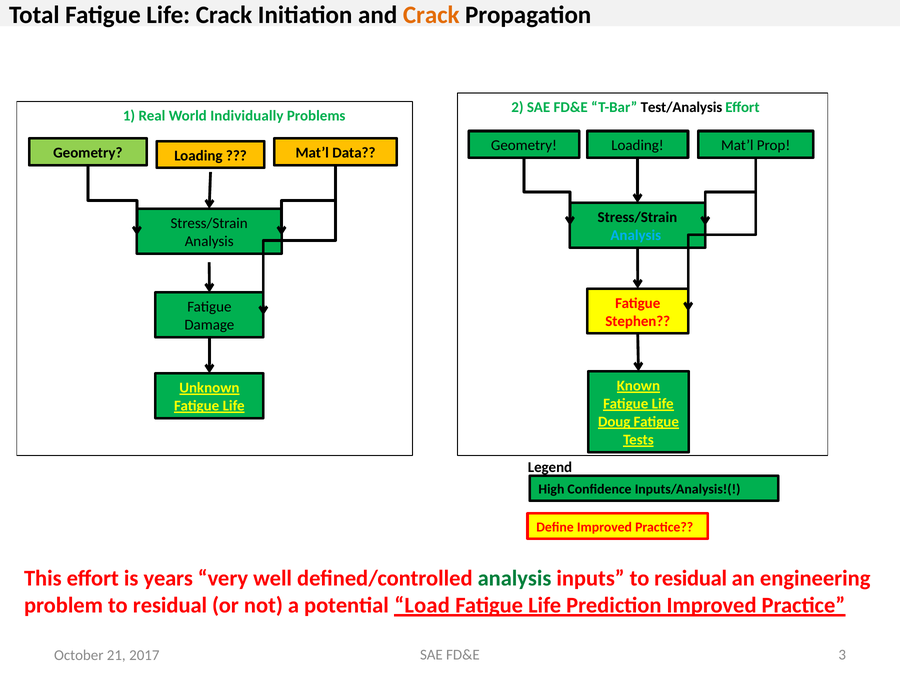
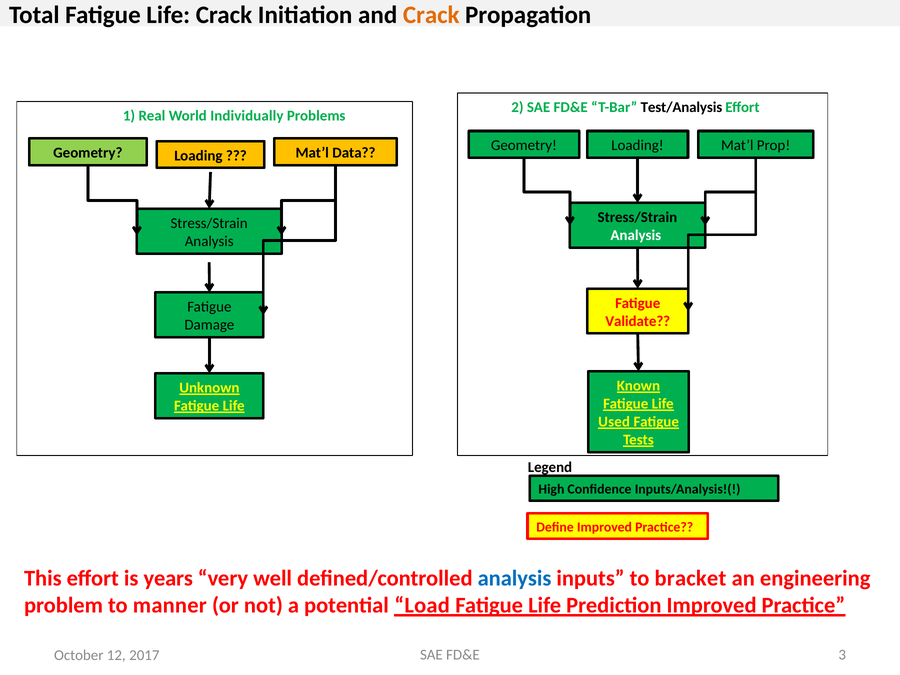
Analysis at (636, 235) colour: light blue -> white
Stephen: Stephen -> Validate
Doug: Doug -> Used
analysis at (515, 578) colour: green -> blue
inputs to residual: residual -> bracket
problem to residual: residual -> manner
21: 21 -> 12
